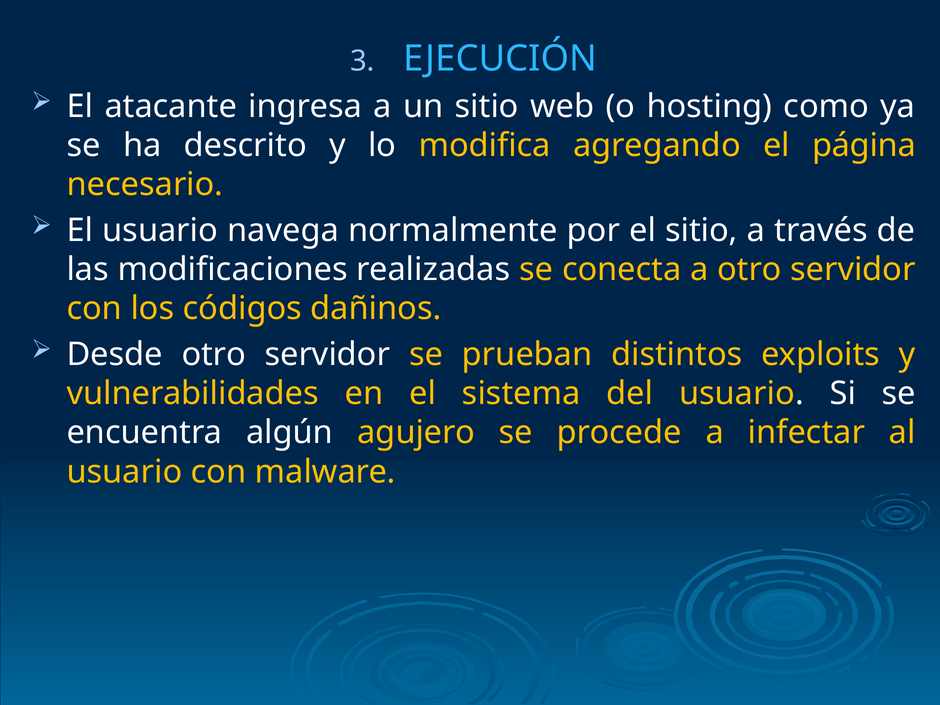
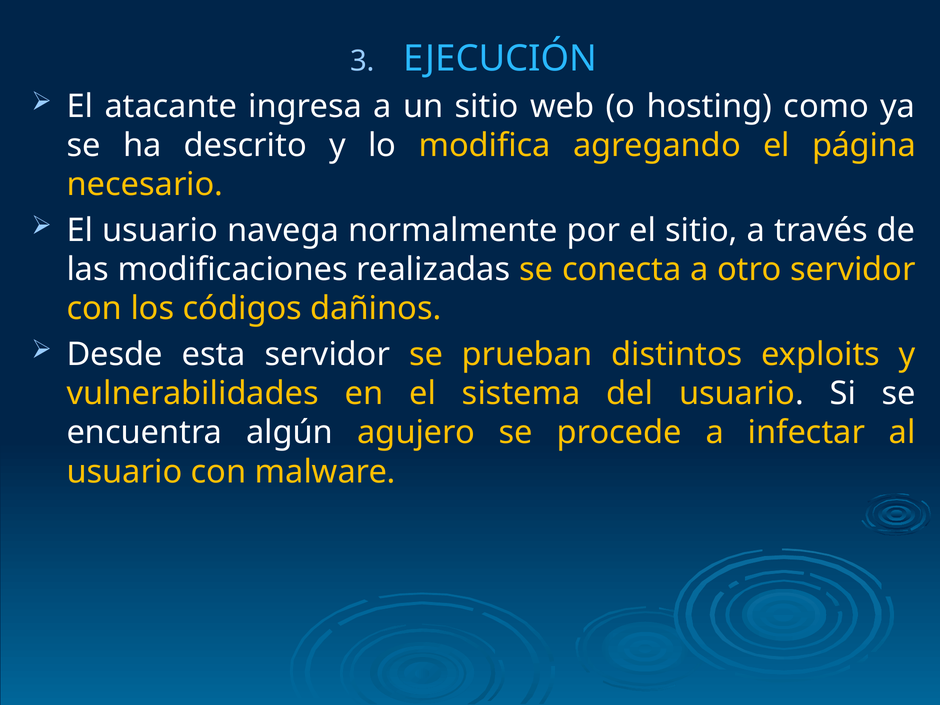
Desde otro: otro -> esta
